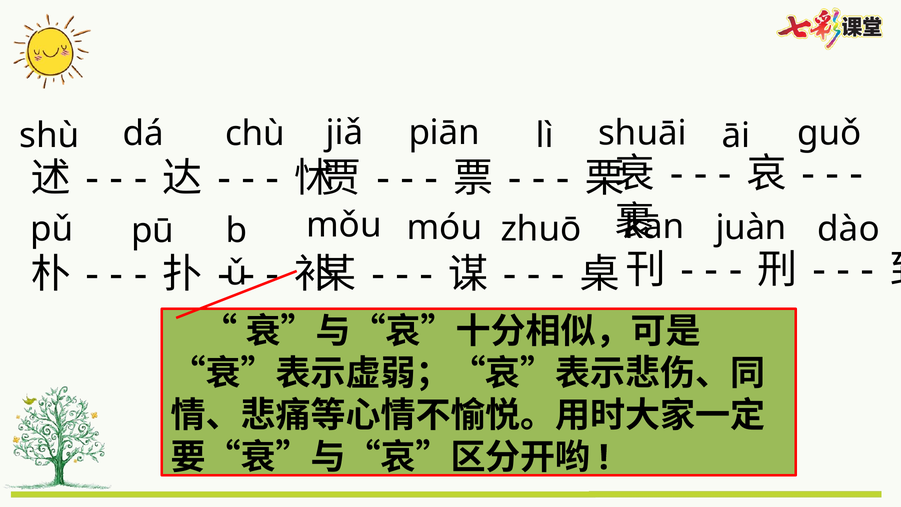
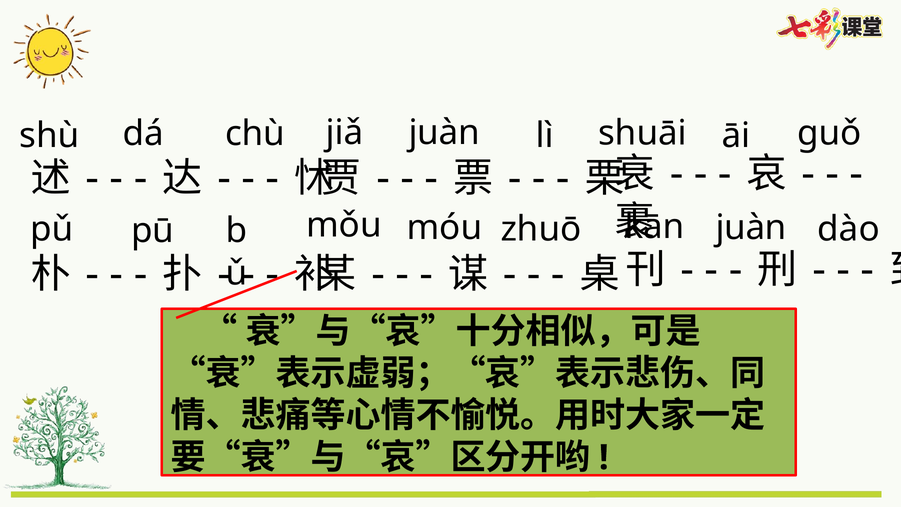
dá piān: piān -> juàn
